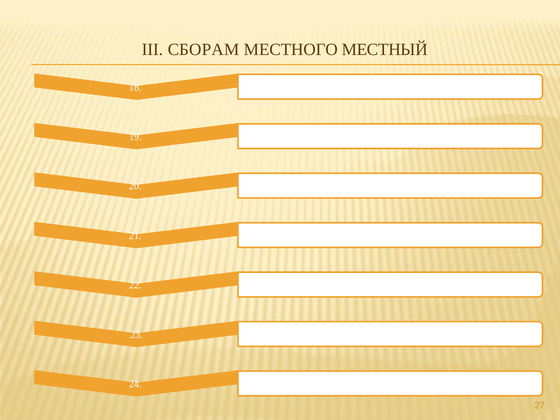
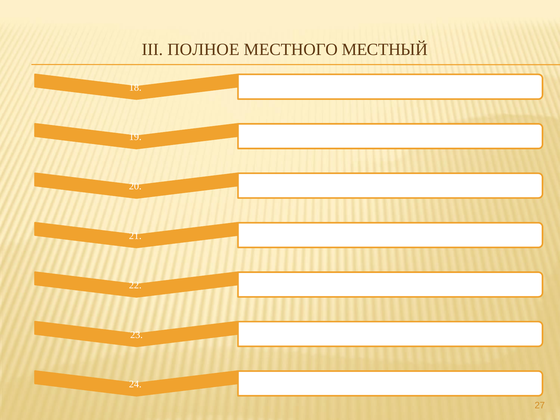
СБОРАМ: СБОРАМ -> ПОЛНОЕ
